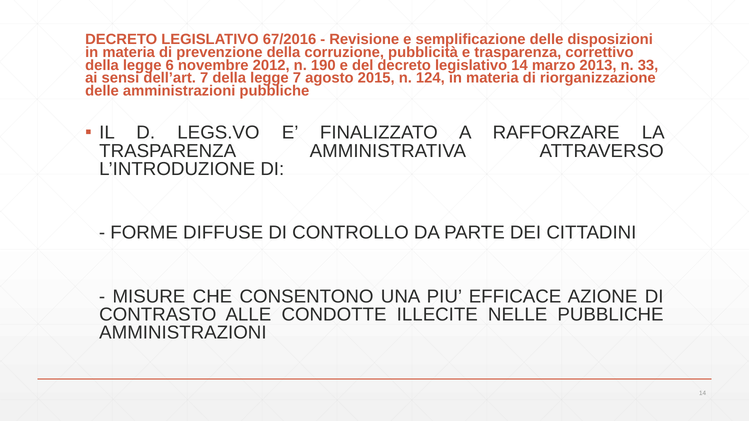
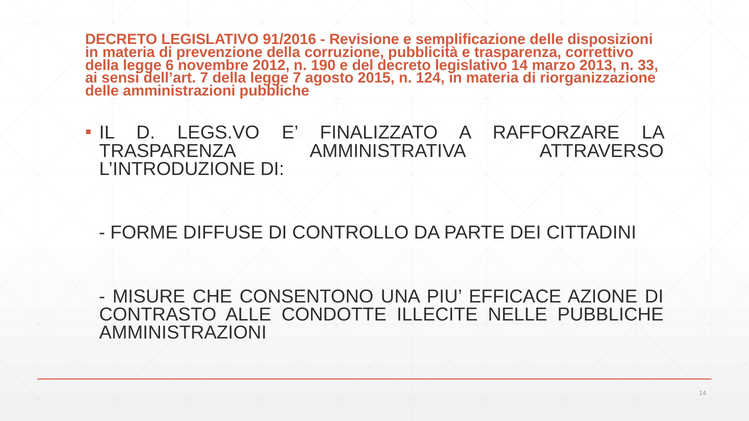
67/2016: 67/2016 -> 91/2016
